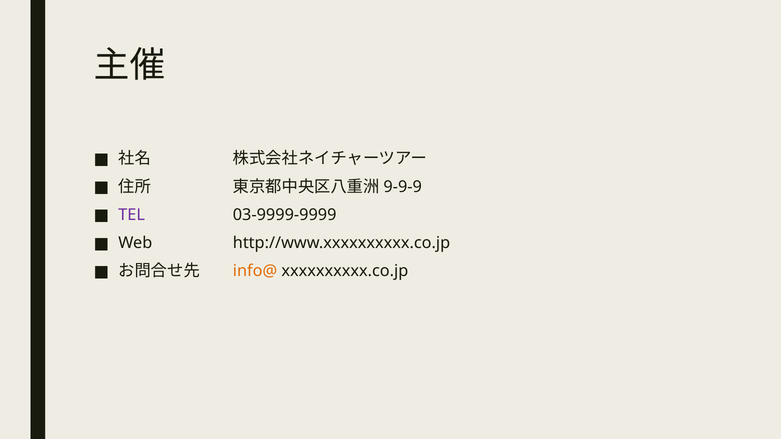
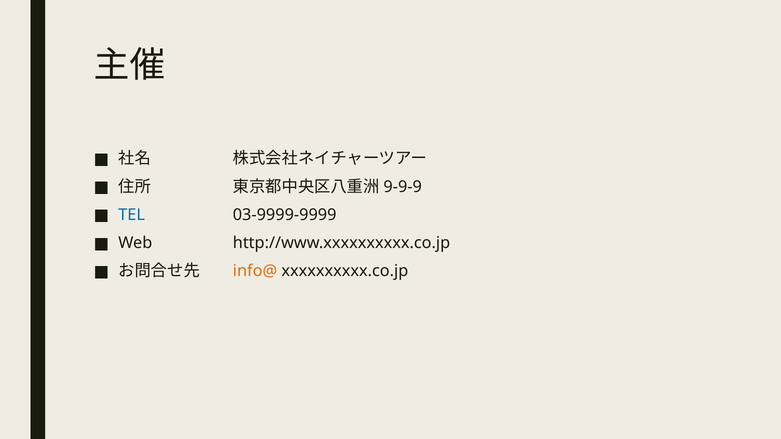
TEL colour: purple -> blue
